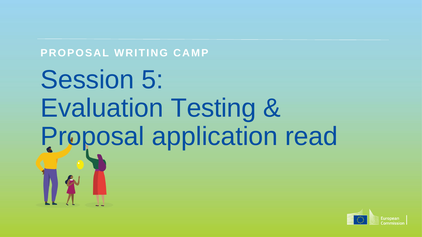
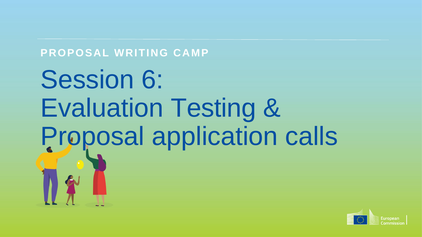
5: 5 -> 6
read: read -> calls
